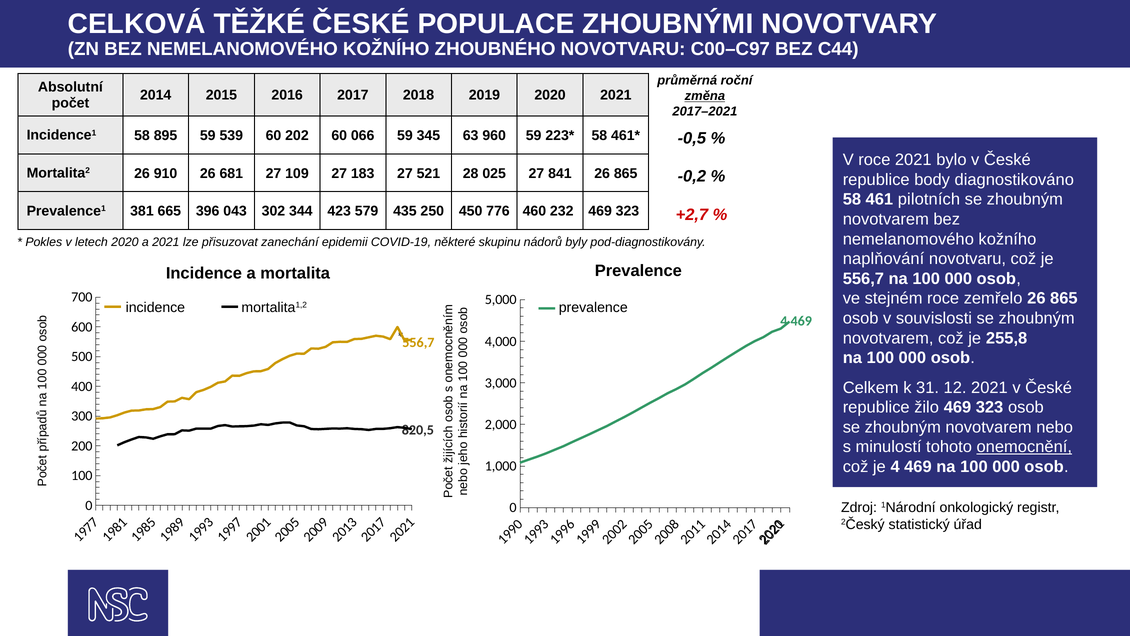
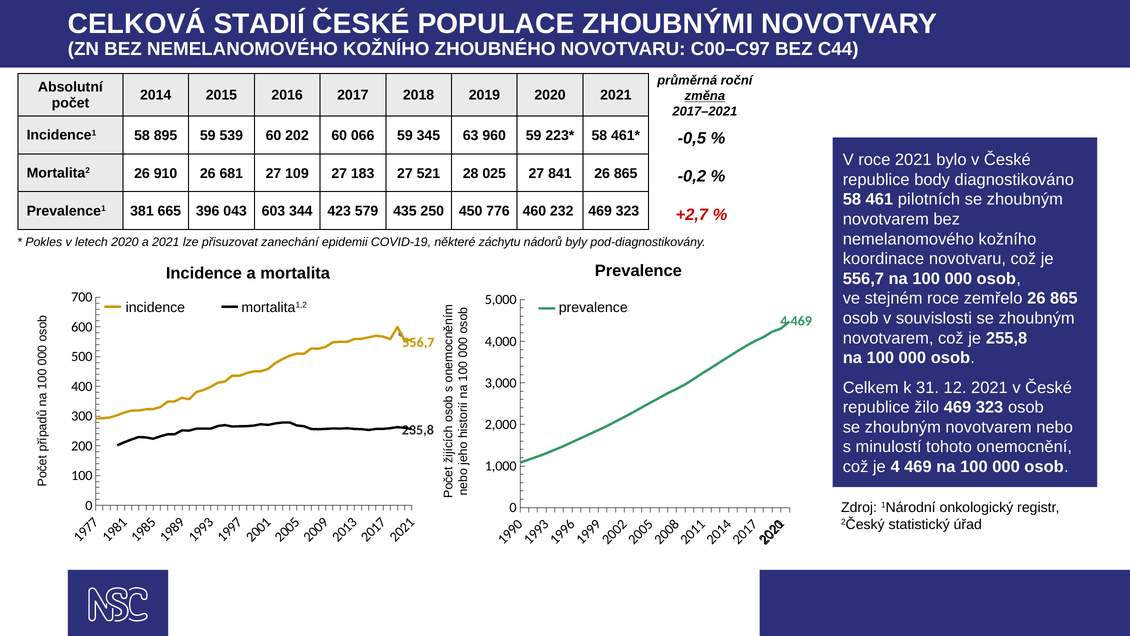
TĚŽKÉ: TĚŽKÉ -> STADIÍ
302: 302 -> 603
skupinu: skupinu -> záchytu
naplňování: naplňování -> koordinace
820,5: 820,5 -> 235,8
onemocnění underline: present -> none
